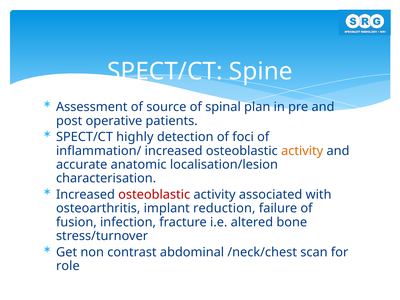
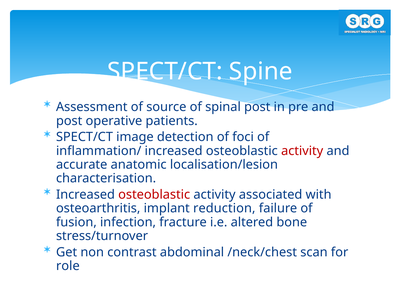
spinal plan: plan -> post
highly: highly -> image
activity at (302, 151) colour: orange -> red
